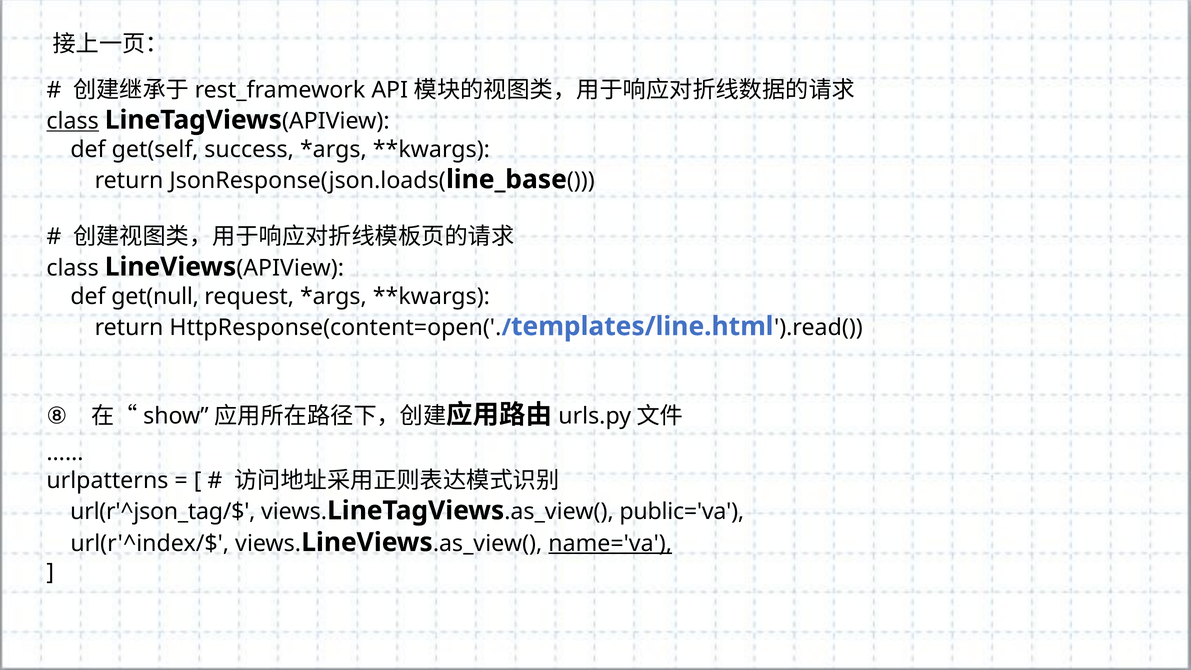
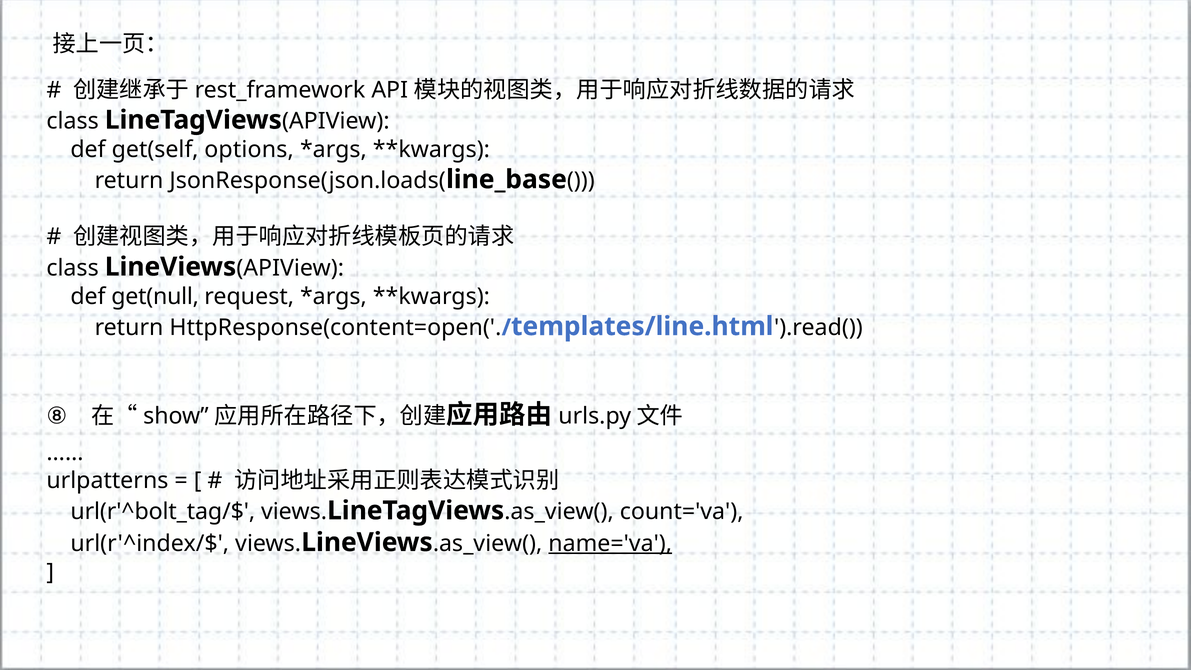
class at (73, 121) underline: present -> none
success: success -> options
url(r'^json_tag/$: url(r'^json_tag/$ -> url(r'^bolt_tag/$
public='va: public='va -> count='va
